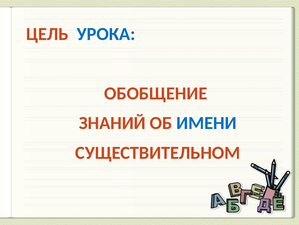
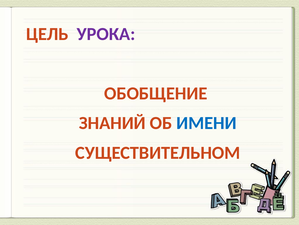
УРОКА colour: blue -> purple
